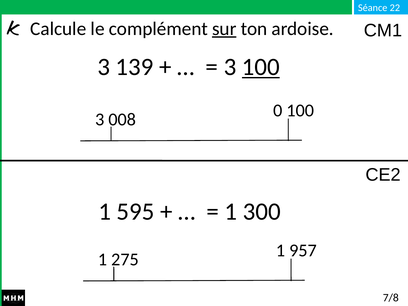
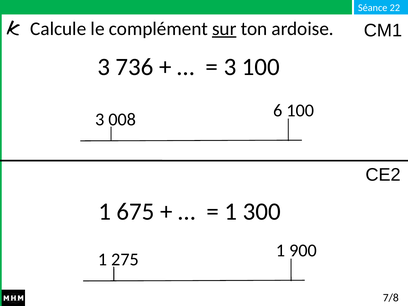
139: 139 -> 736
100 at (261, 67) underline: present -> none
0: 0 -> 6
595: 595 -> 675
957: 957 -> 900
